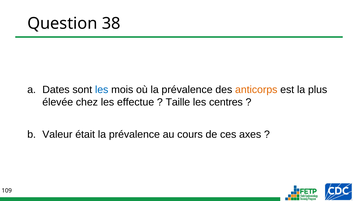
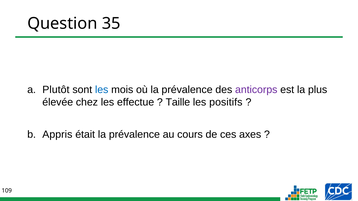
38: 38 -> 35
Dates: Dates -> Plutôt
anticorps colour: orange -> purple
centres: centres -> positifs
Valeur: Valeur -> Appris
